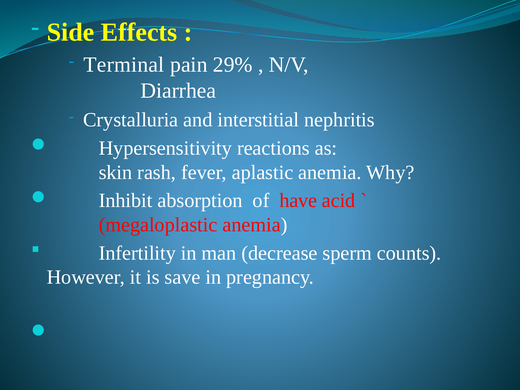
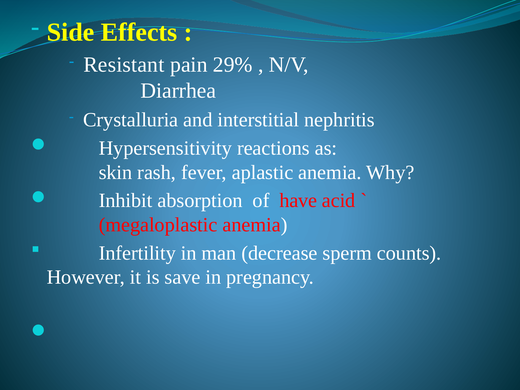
Terminal: Terminal -> Resistant
